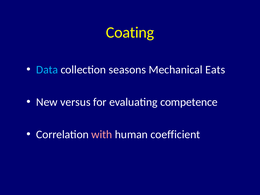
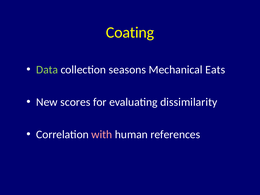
Data colour: light blue -> light green
versus: versus -> scores
competence: competence -> dissimilarity
coefficient: coefficient -> references
